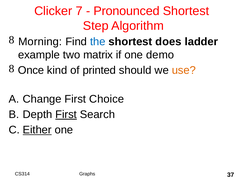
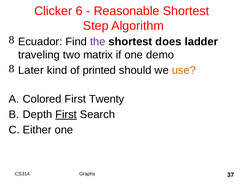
7: 7 -> 6
Pronounced: Pronounced -> Reasonable
Morning: Morning -> Ecuador
the colour: blue -> purple
example: example -> traveling
Once: Once -> Later
Change: Change -> Colored
Choice: Choice -> Twenty
Either underline: present -> none
